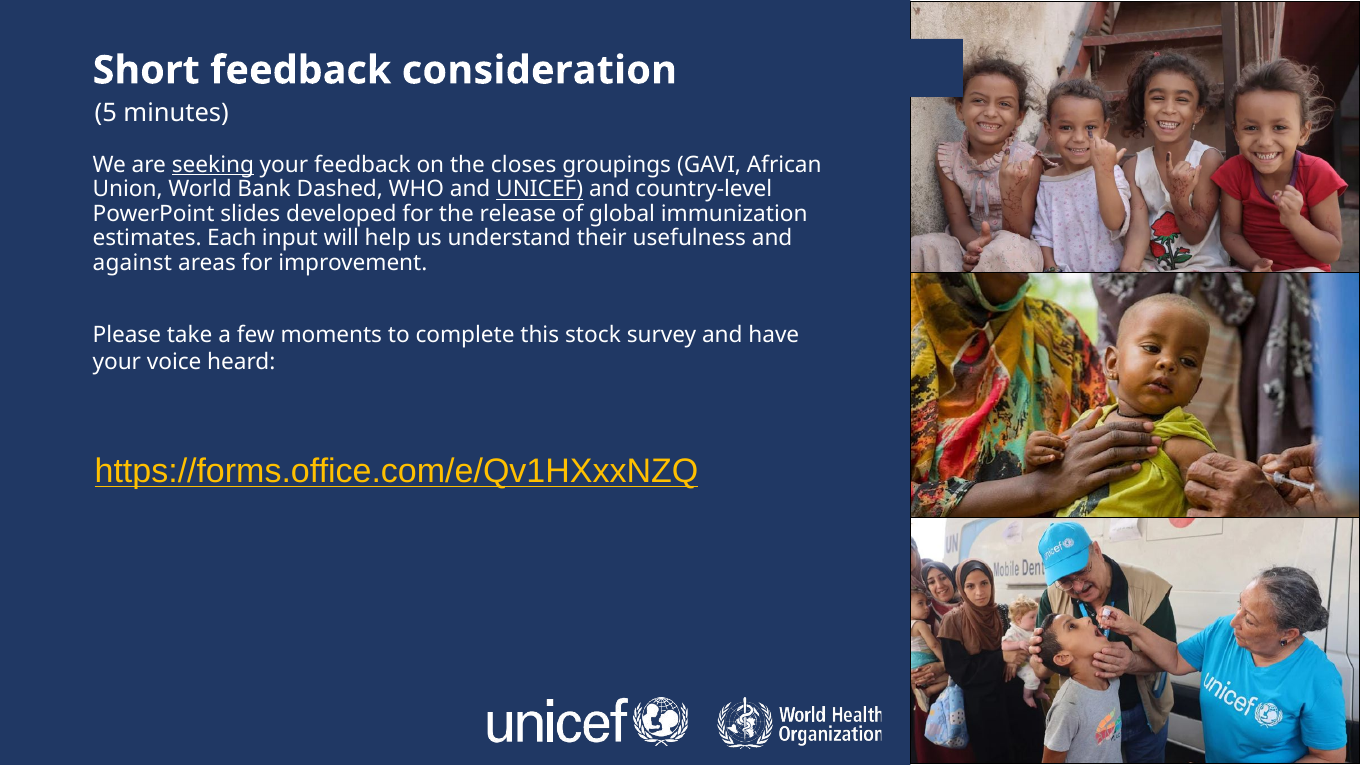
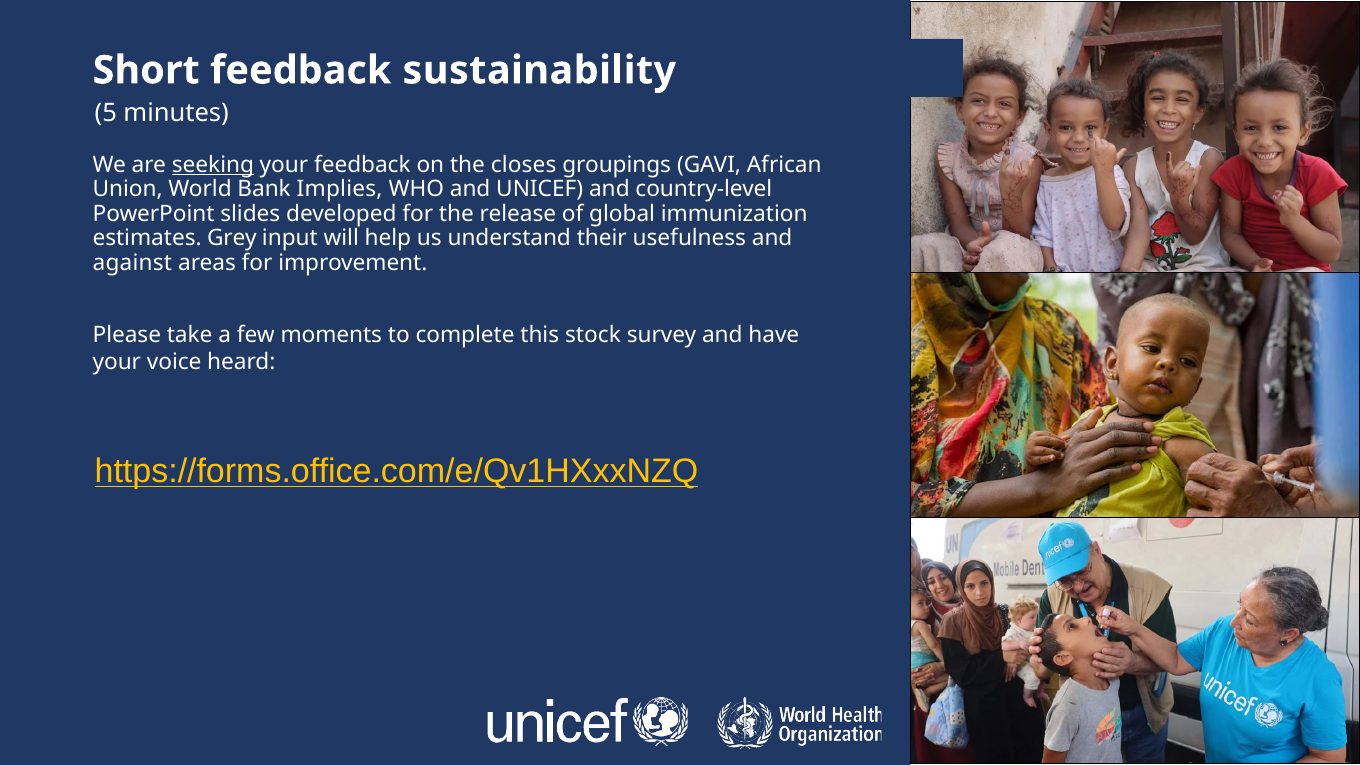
consideration: consideration -> sustainability
Dashed: Dashed -> Implies
UNICEF underline: present -> none
Each: Each -> Grey
